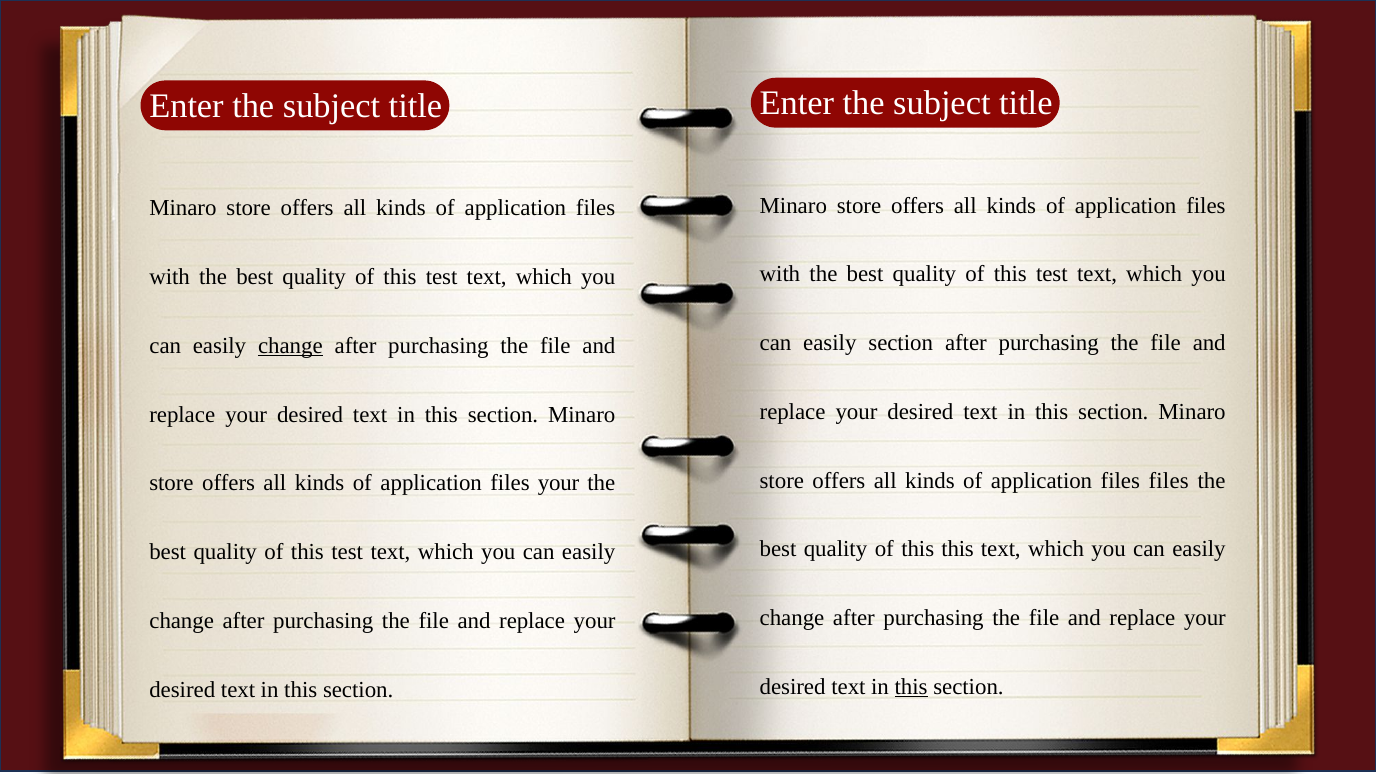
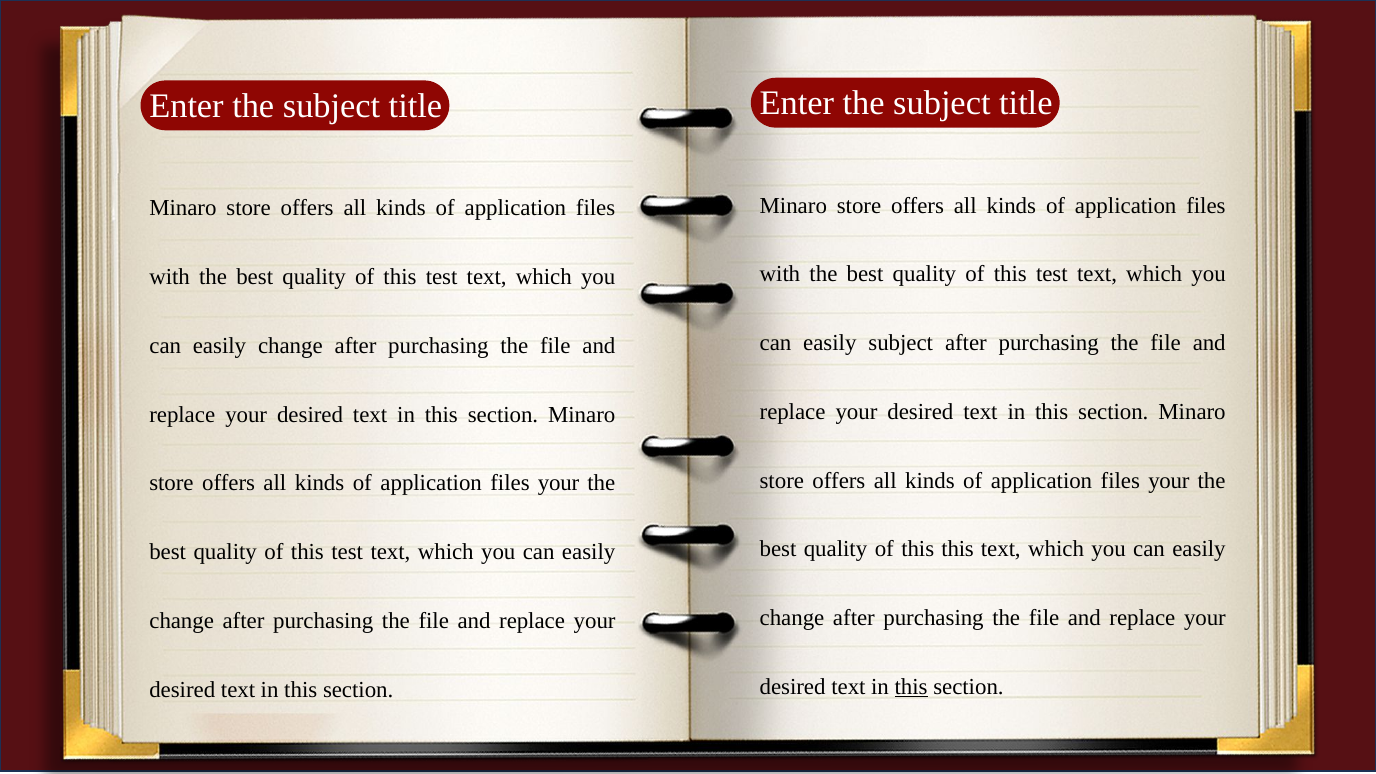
easily section: section -> subject
change at (290, 346) underline: present -> none
files at (1169, 481): files -> your
